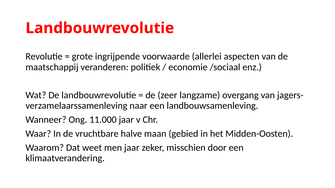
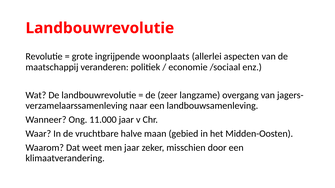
voorwaarde: voorwaarde -> woonplaats
